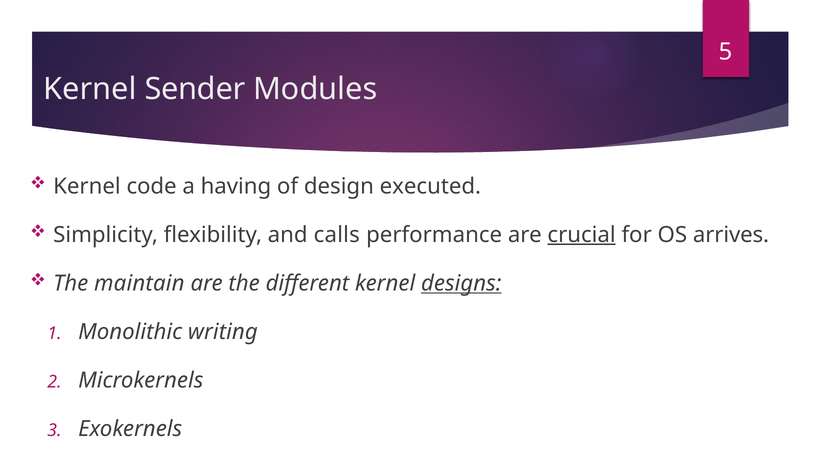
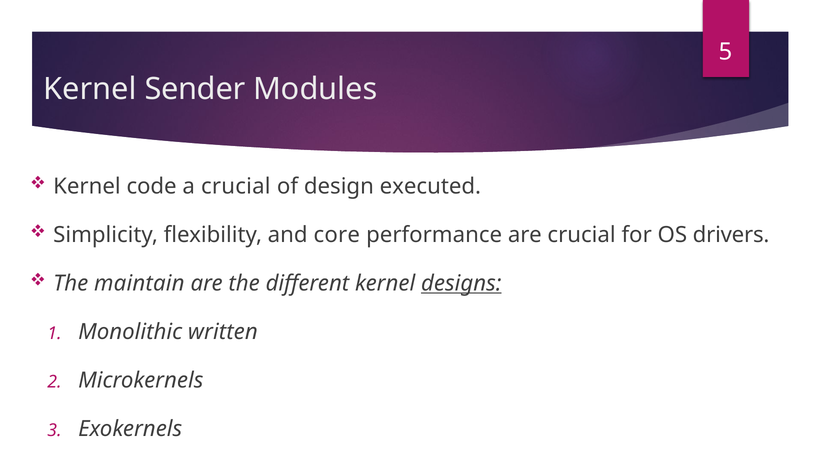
a having: having -> crucial
calls: calls -> core
crucial at (582, 235) underline: present -> none
arrives: arrives -> drivers
writing: writing -> written
